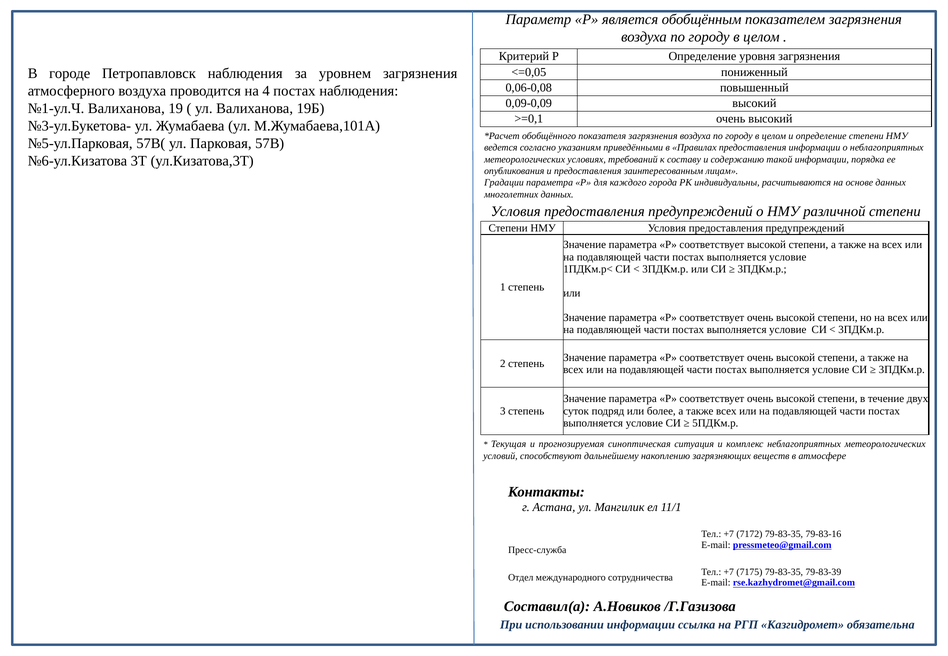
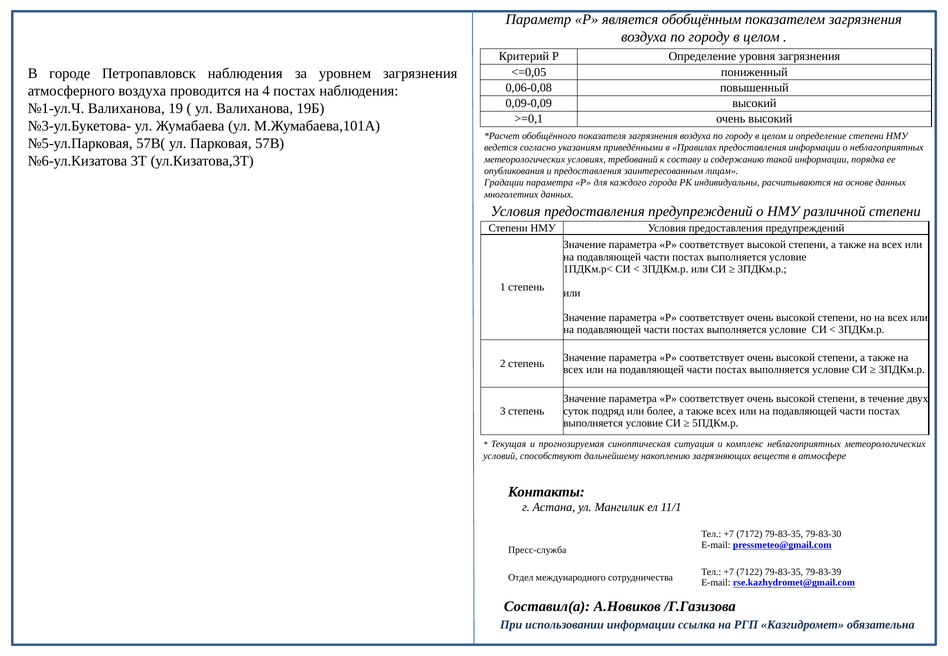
79-83-16: 79-83-16 -> 79-83-30
7175: 7175 -> 7122
